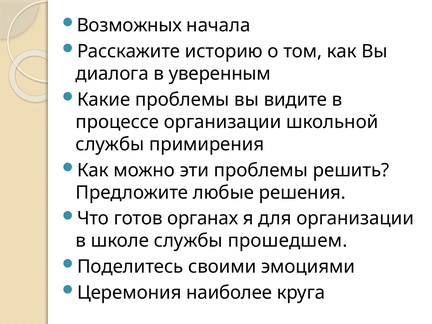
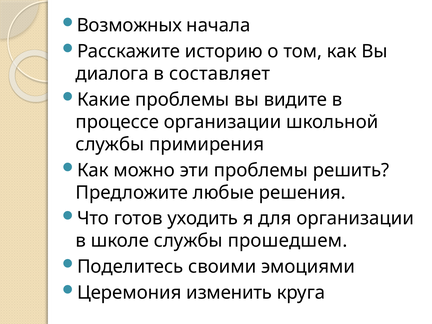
уверенным: уверенным -> составляет
органах: органах -> уходить
наиболее: наиболее -> изменить
